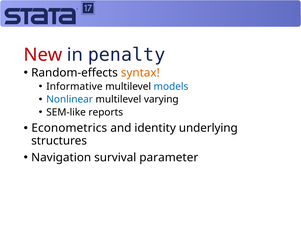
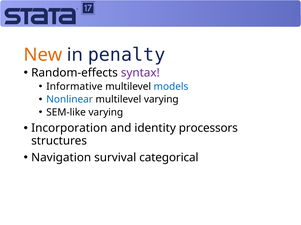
New colour: red -> orange
syntax colour: orange -> purple
SEM-like reports: reports -> varying
Econometrics: Econometrics -> Incorporation
underlying: underlying -> processors
parameter: parameter -> categorical
